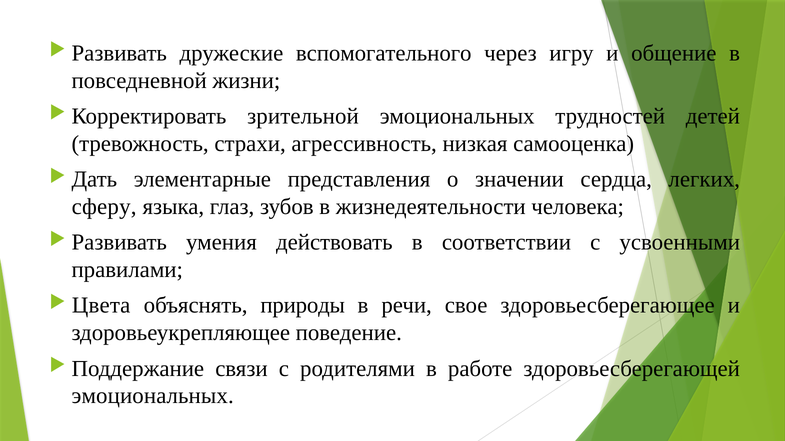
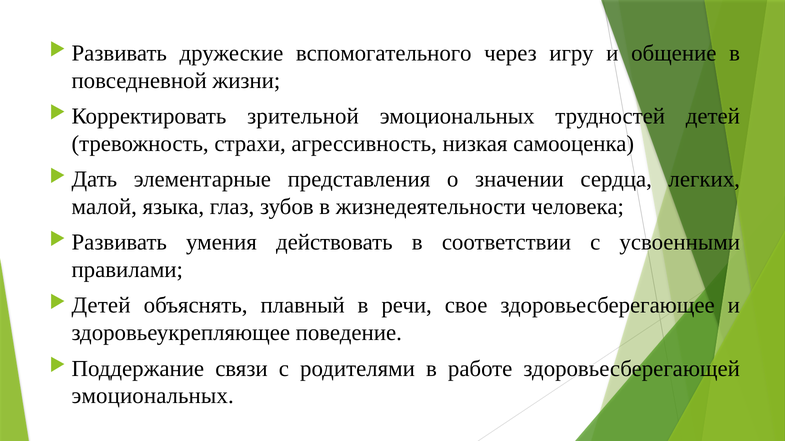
сферу: сферу -> малой
Цвета at (101, 306): Цвета -> Детей
природы: природы -> плавный
